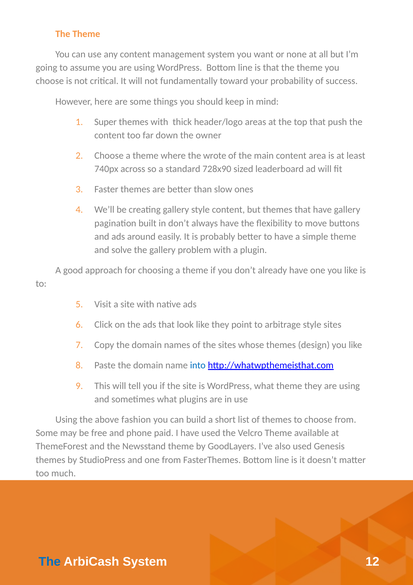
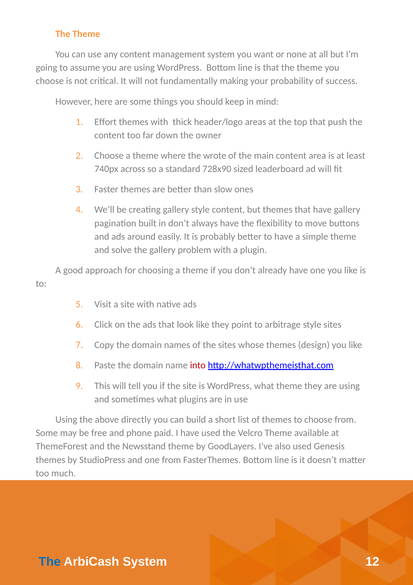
toward: toward -> making
Super: Super -> Effort
into colour: blue -> red
fashion: fashion -> directly
